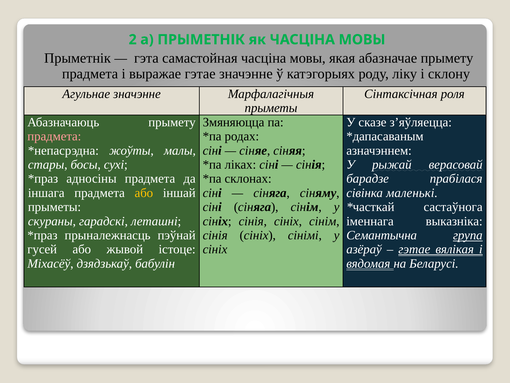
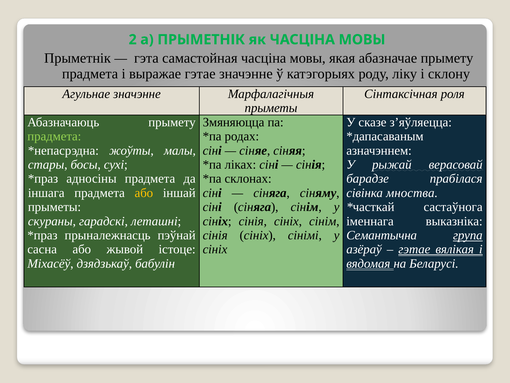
прадмета at (54, 136) colour: pink -> light green
маленькі: маленькі -> мноства
гусей: гусей -> сасна
